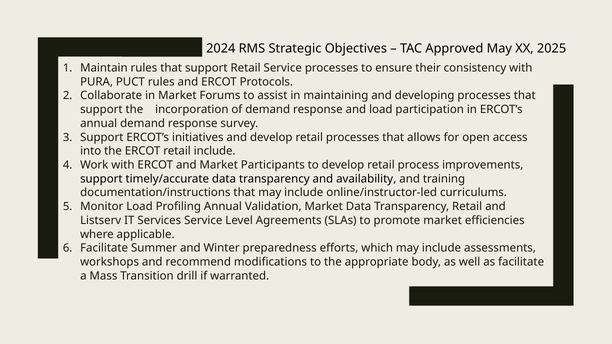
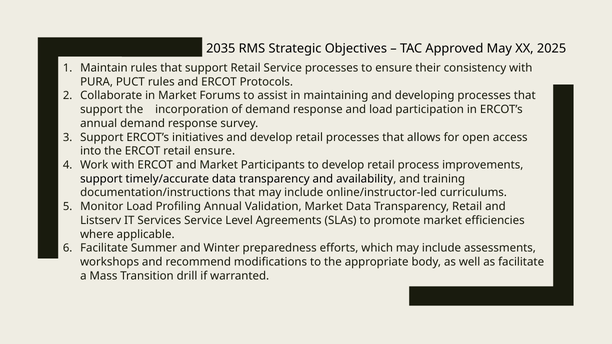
2024: 2024 -> 2035
retail include: include -> ensure
